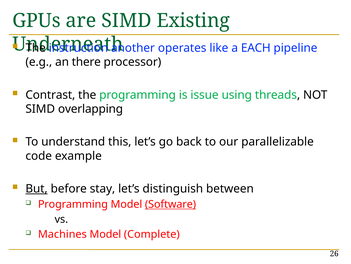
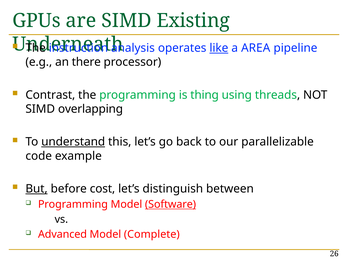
another: another -> analysis
like underline: none -> present
EACH: EACH -> AREA
issue: issue -> thing
understand underline: none -> present
stay: stay -> cost
Machines: Machines -> Advanced
